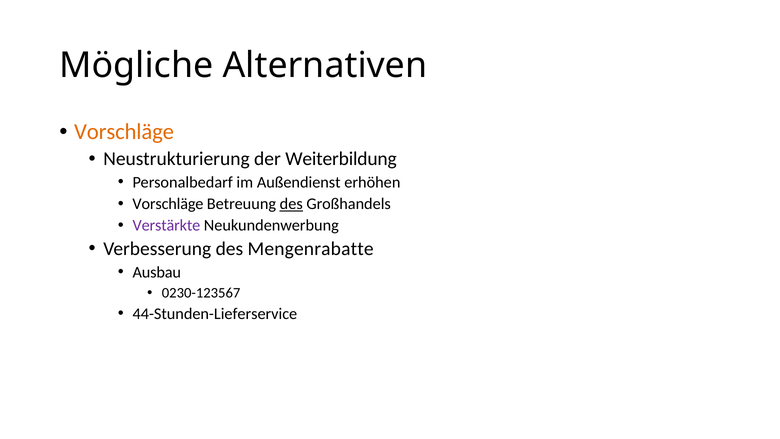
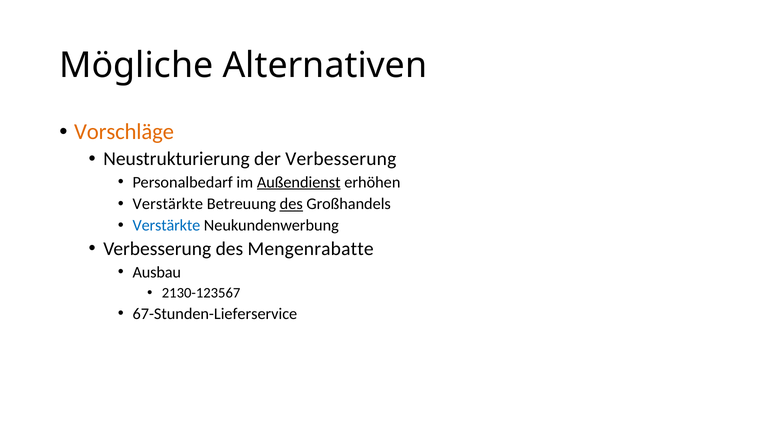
der Weiterbildung: Weiterbildung -> Verbesserung
Außendienst underline: none -> present
Vorschläge at (168, 204): Vorschläge -> Verstärkte
Verstärkte at (166, 225) colour: purple -> blue
0230-123567: 0230-123567 -> 2130-123567
44-Stunden-Lieferservice: 44-Stunden-Lieferservice -> 67-Stunden-Lieferservice
